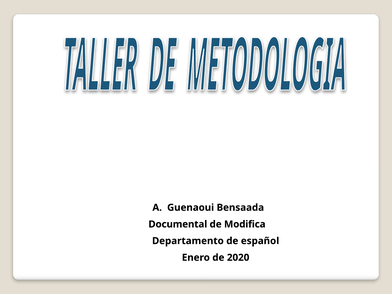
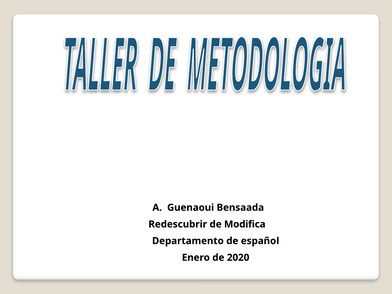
Documental: Documental -> Redescubrir
